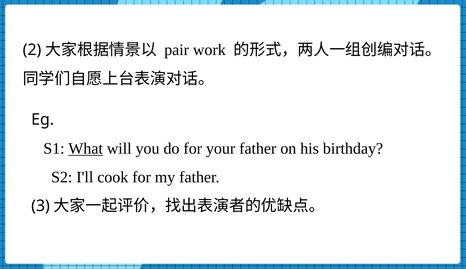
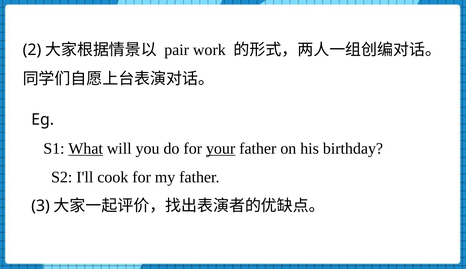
your underline: none -> present
